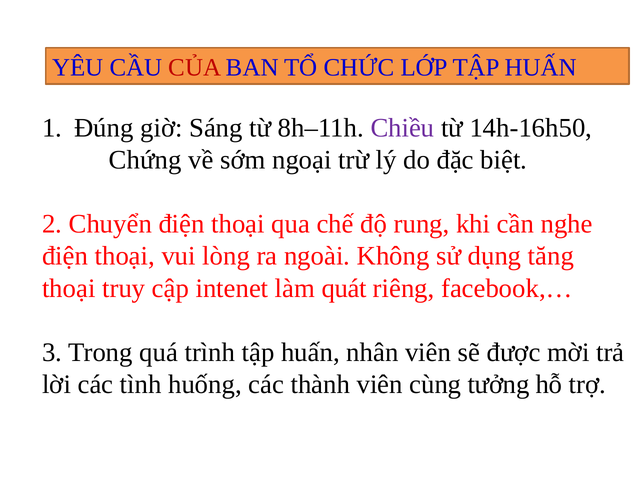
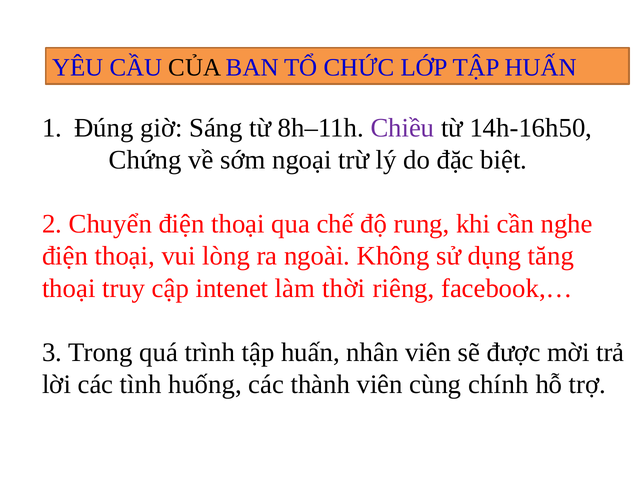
CỦA colour: red -> black
quát: quát -> thời
tưởng: tưởng -> chính
